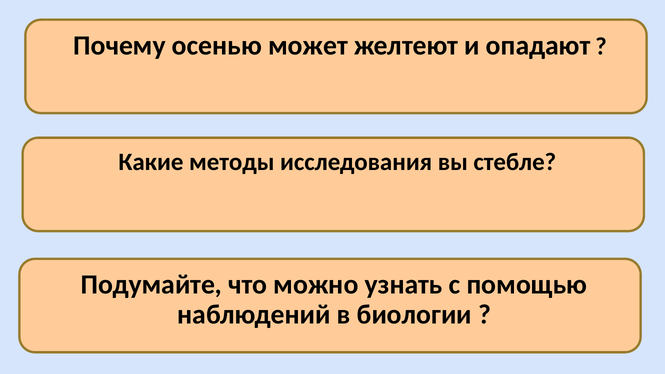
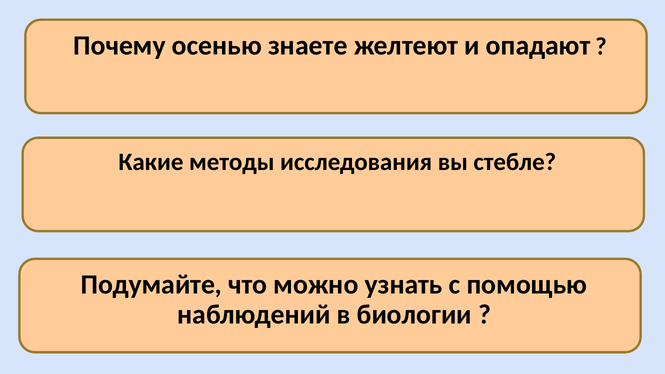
может: может -> знаете
